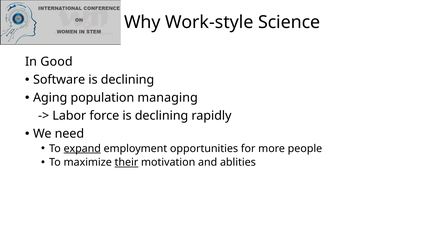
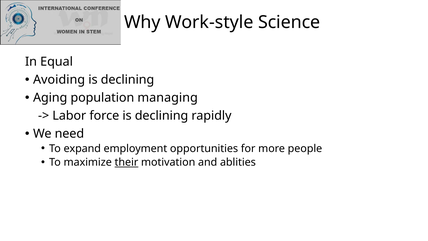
Good: Good -> Equal
Software: Software -> Avoiding
expand underline: present -> none
